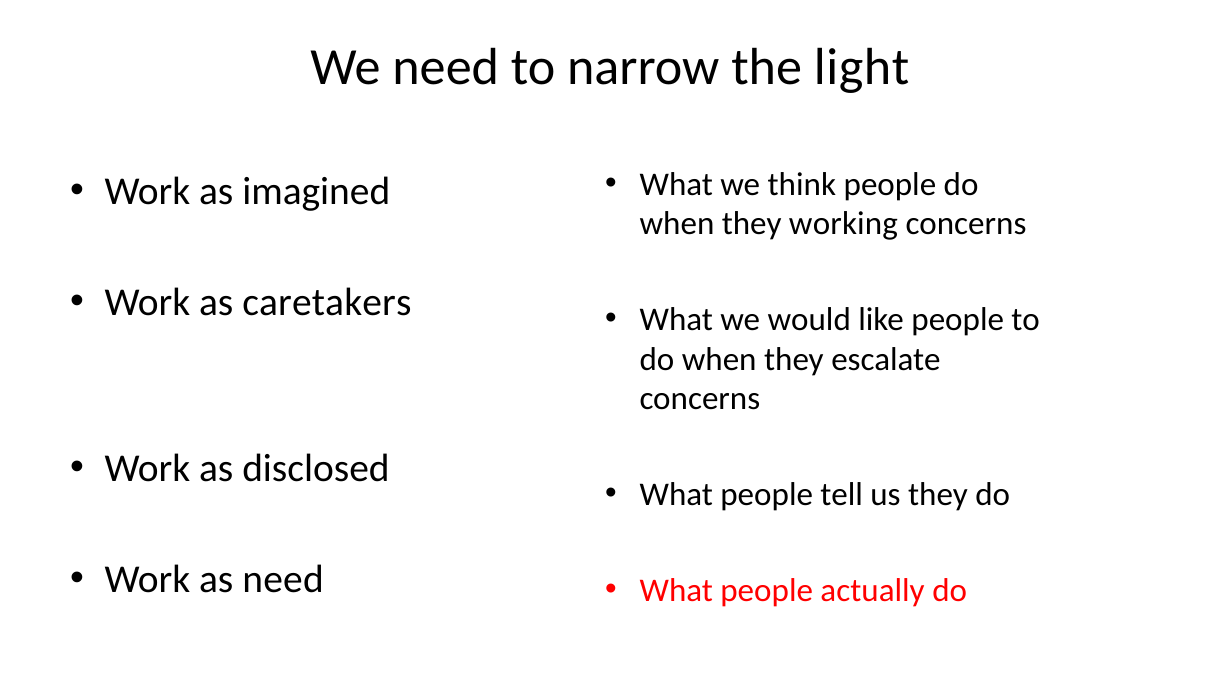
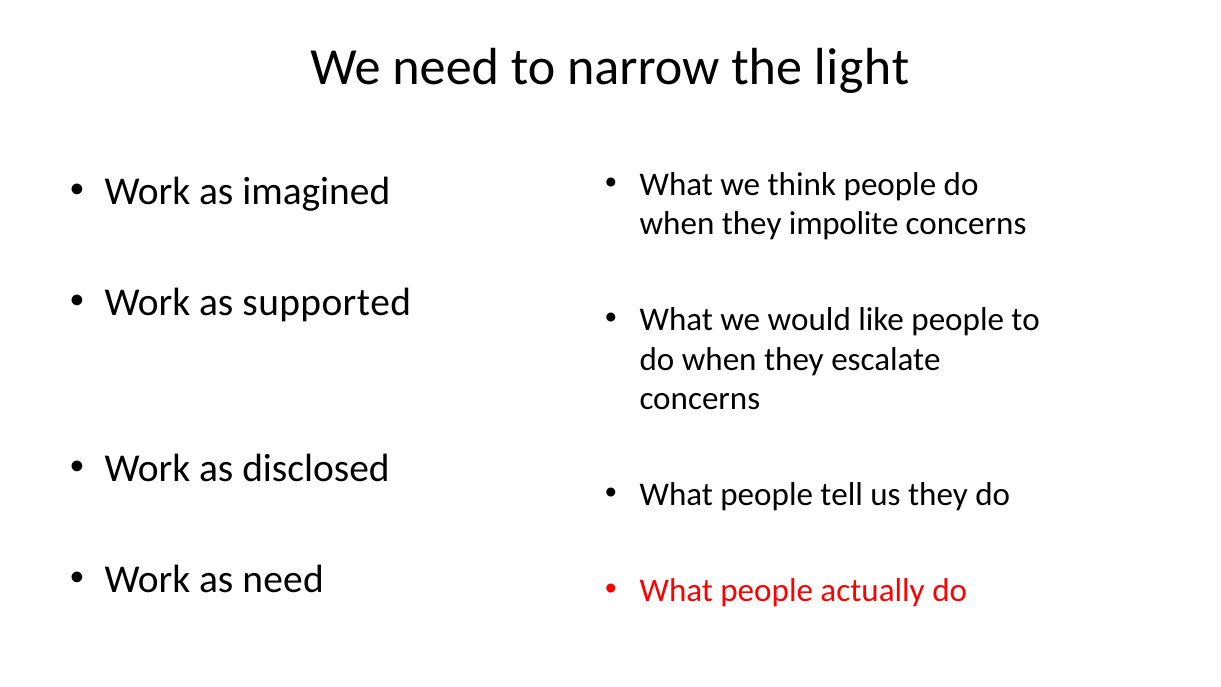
working: working -> impolite
caretakers: caretakers -> supported
